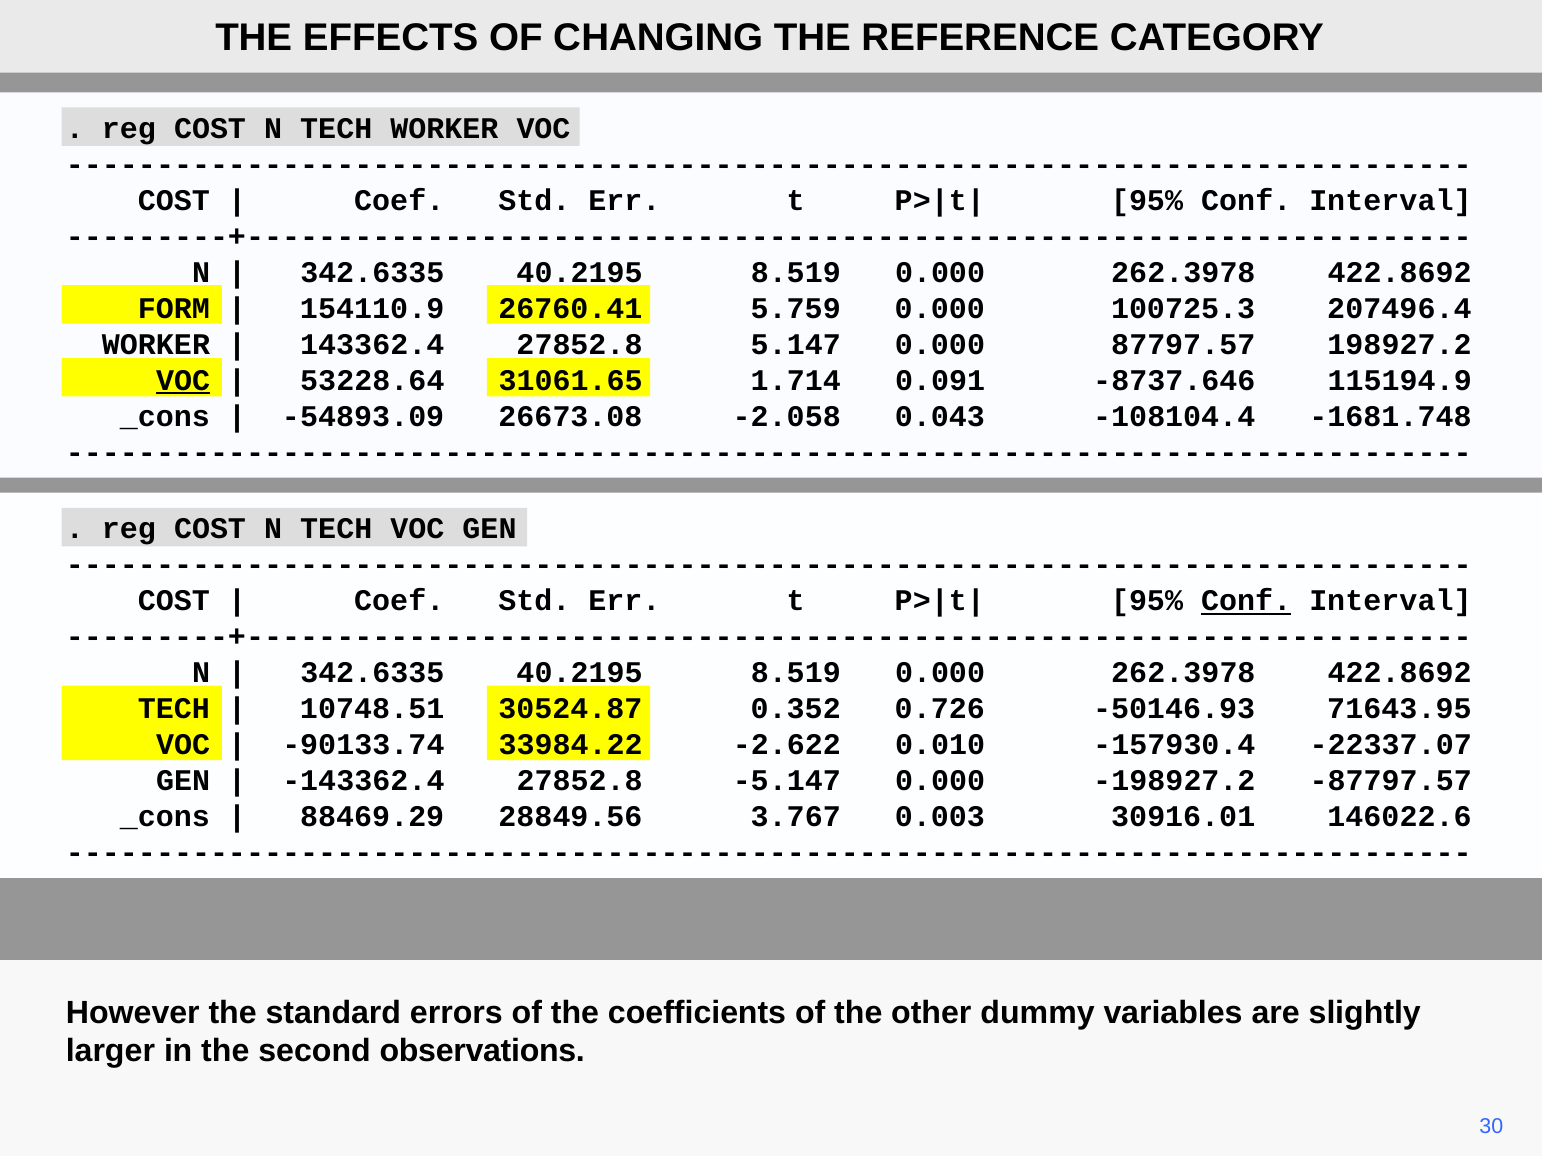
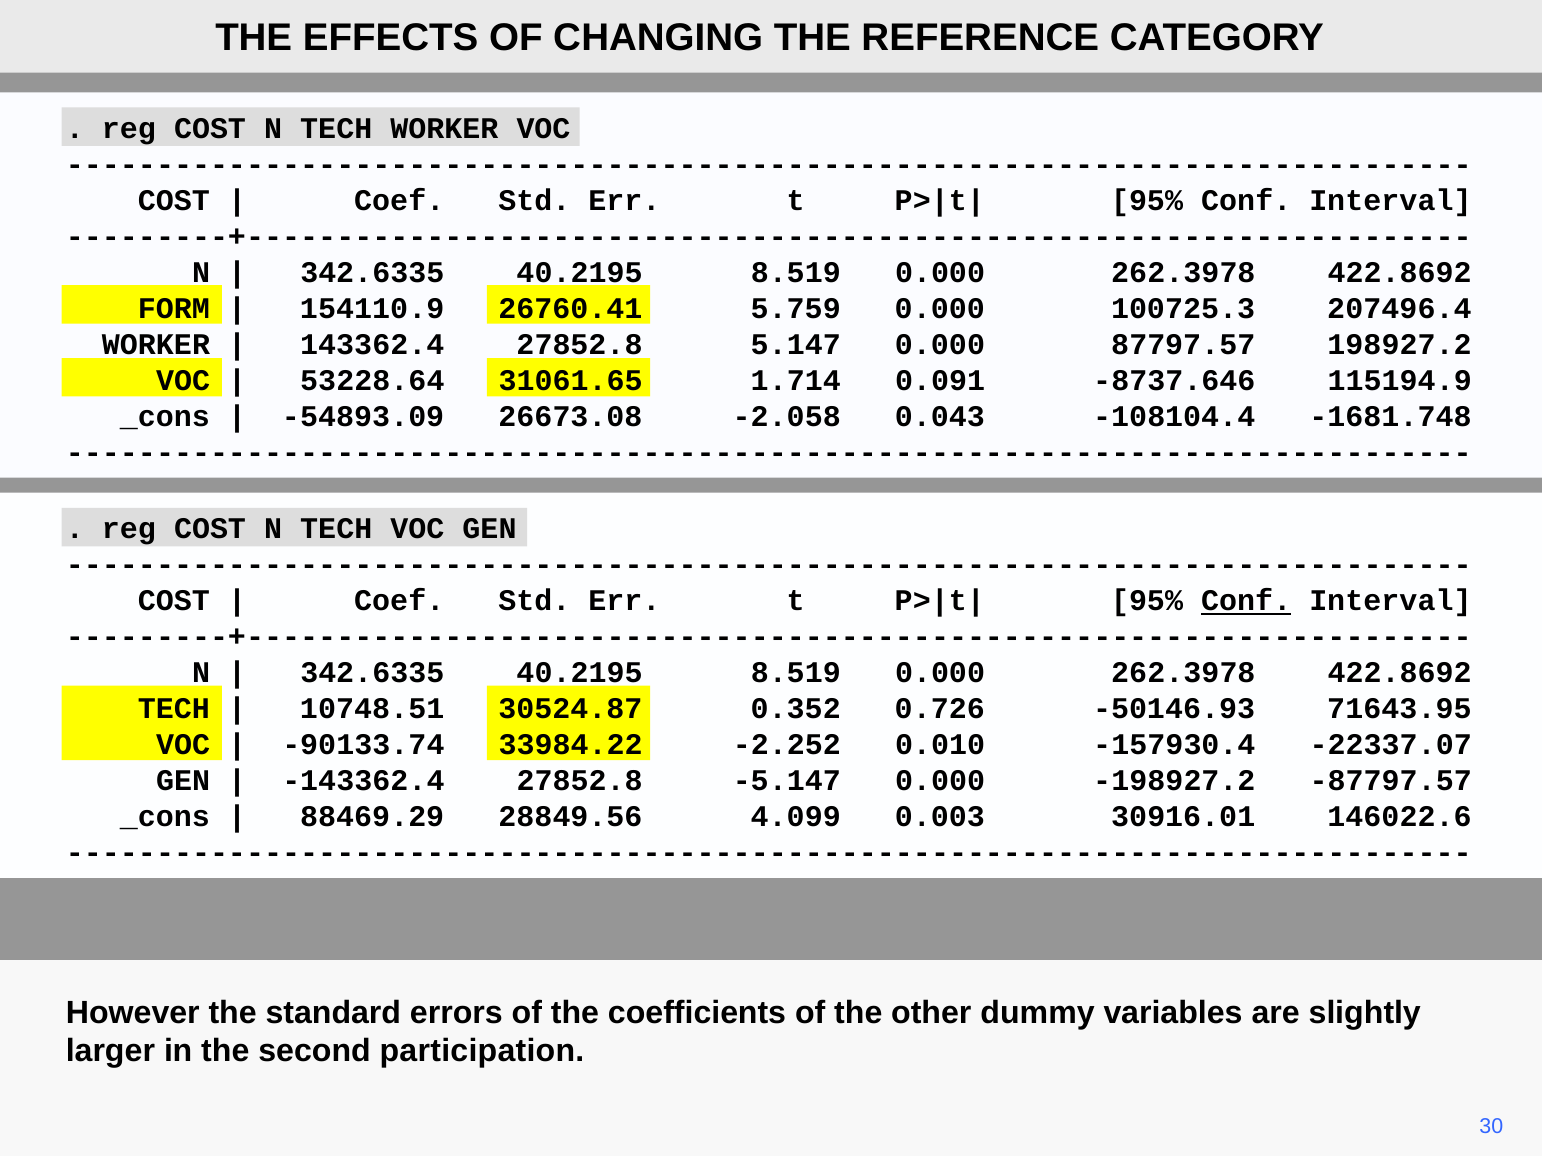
VOC at (183, 380) underline: present -> none
-2.622: -2.622 -> -2.252
3.767: 3.767 -> 4.099
observations: observations -> participation
